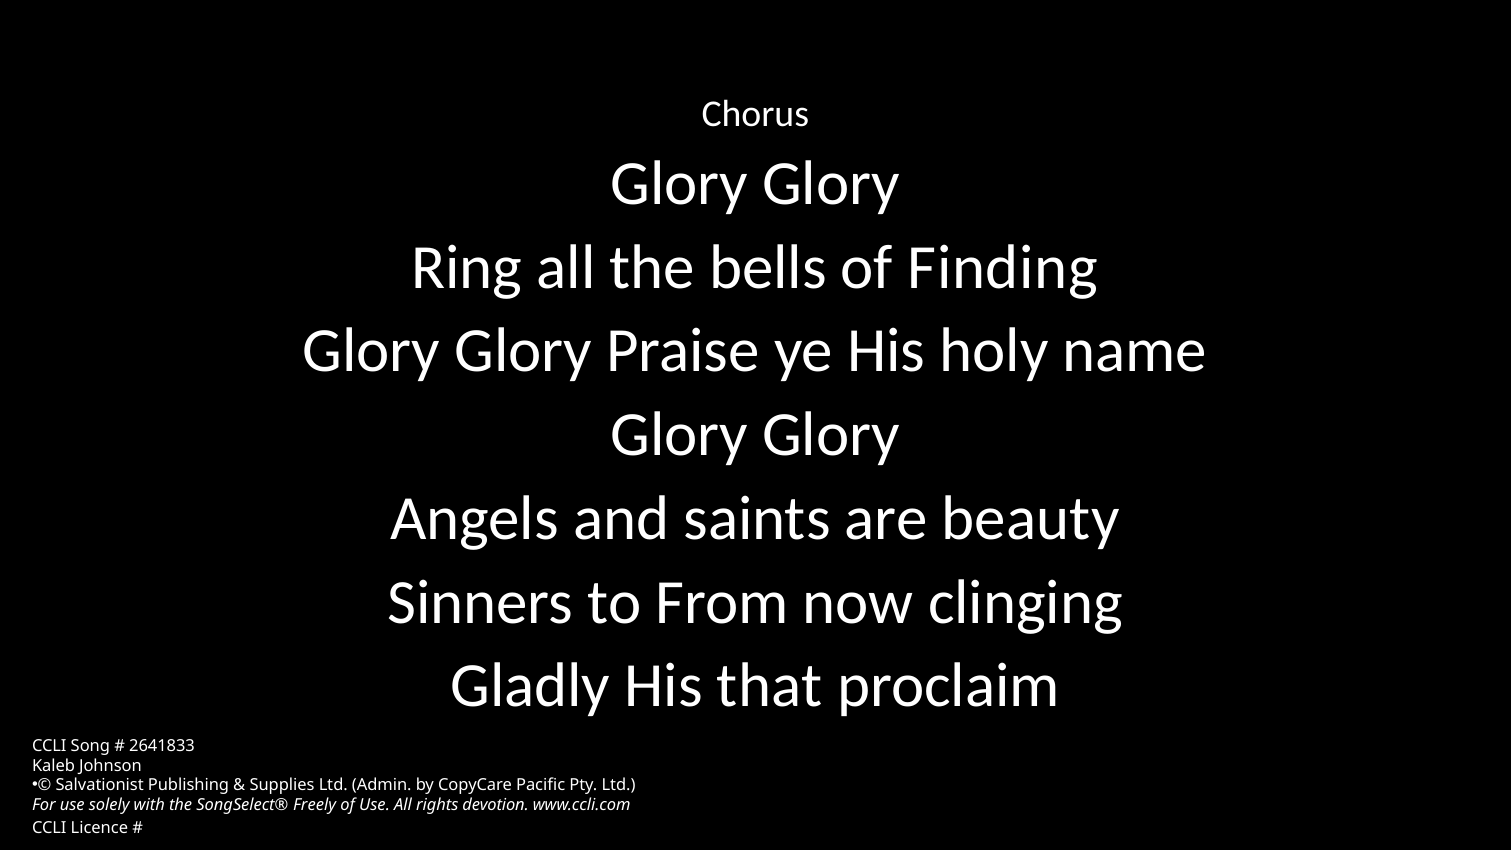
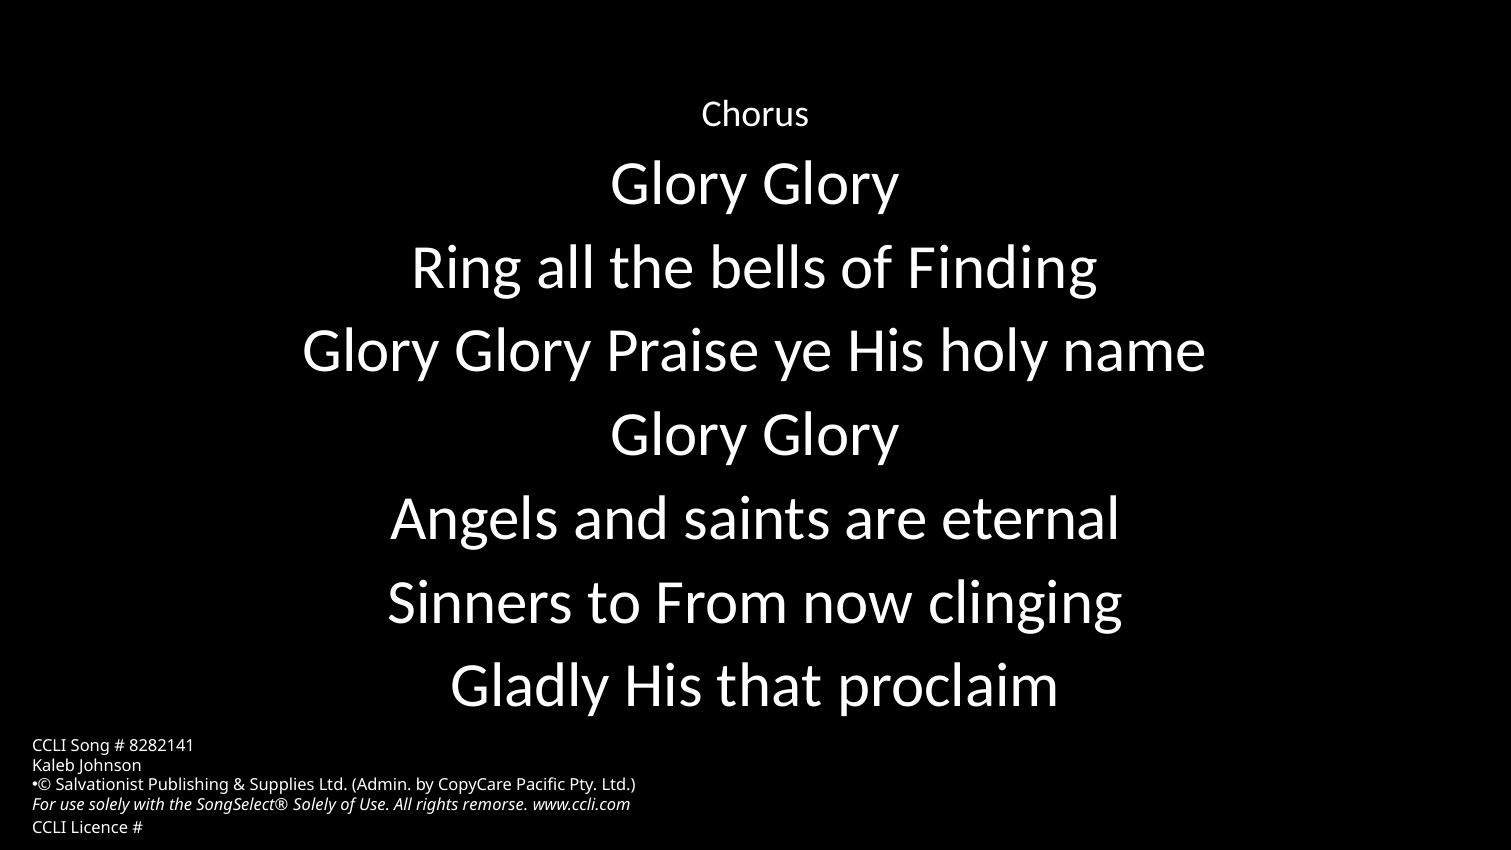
beauty: beauty -> eternal
2641833: 2641833 -> 8282141
SongSelect® Freely: Freely -> Solely
devotion: devotion -> remorse
